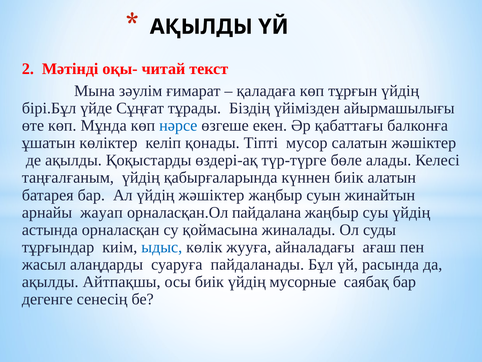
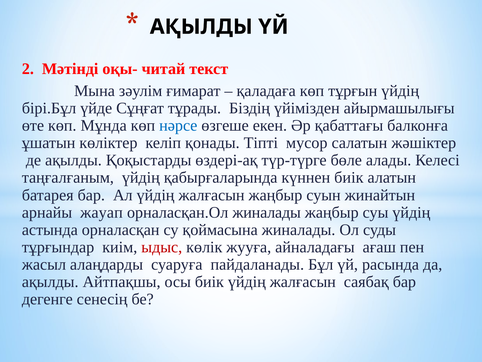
Ал үйдің жәшіктер: жәшіктер -> жалғасын
орналасқан.Ол пайдалана: пайдалана -> жиналады
ыдыс colour: blue -> red
биік үйдің мусорные: мусорные -> жалғасын
